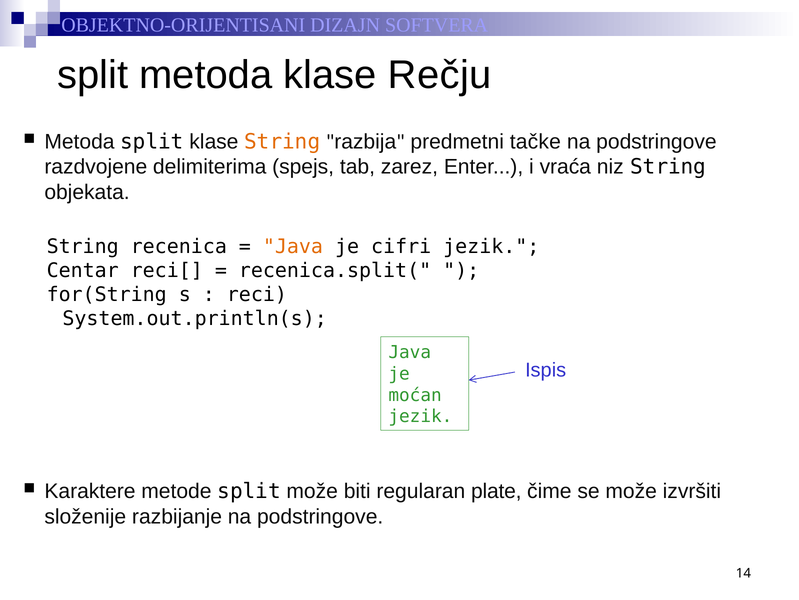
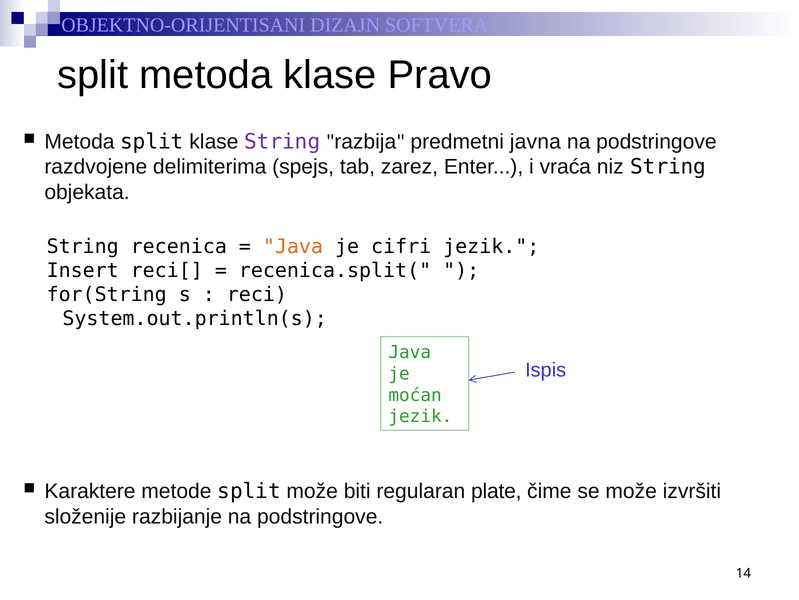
Rečju: Rečju -> Pravo
String at (282, 141) colour: orange -> purple
tačke: tačke -> javna
Centar: Centar -> Insert
